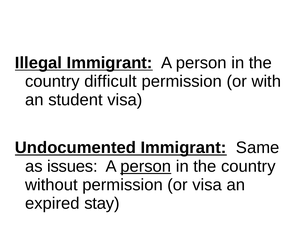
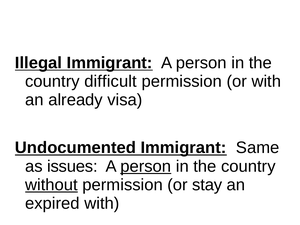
student: student -> already
without underline: none -> present
or visa: visa -> stay
expired stay: stay -> with
